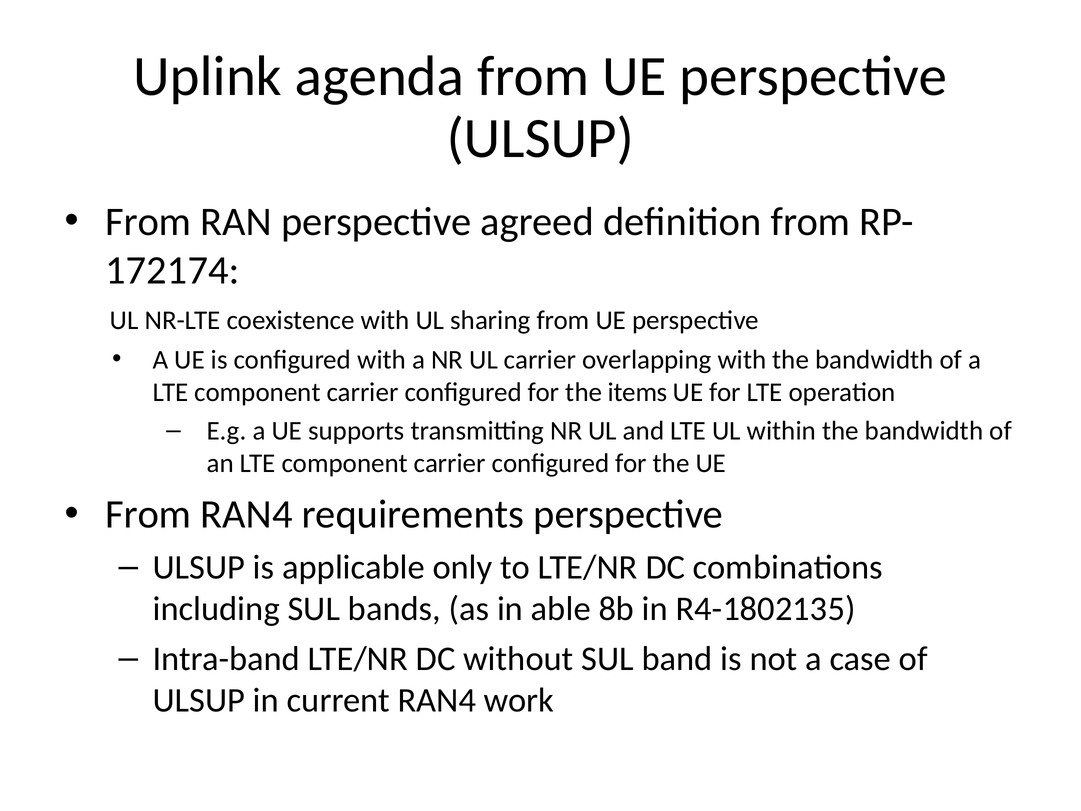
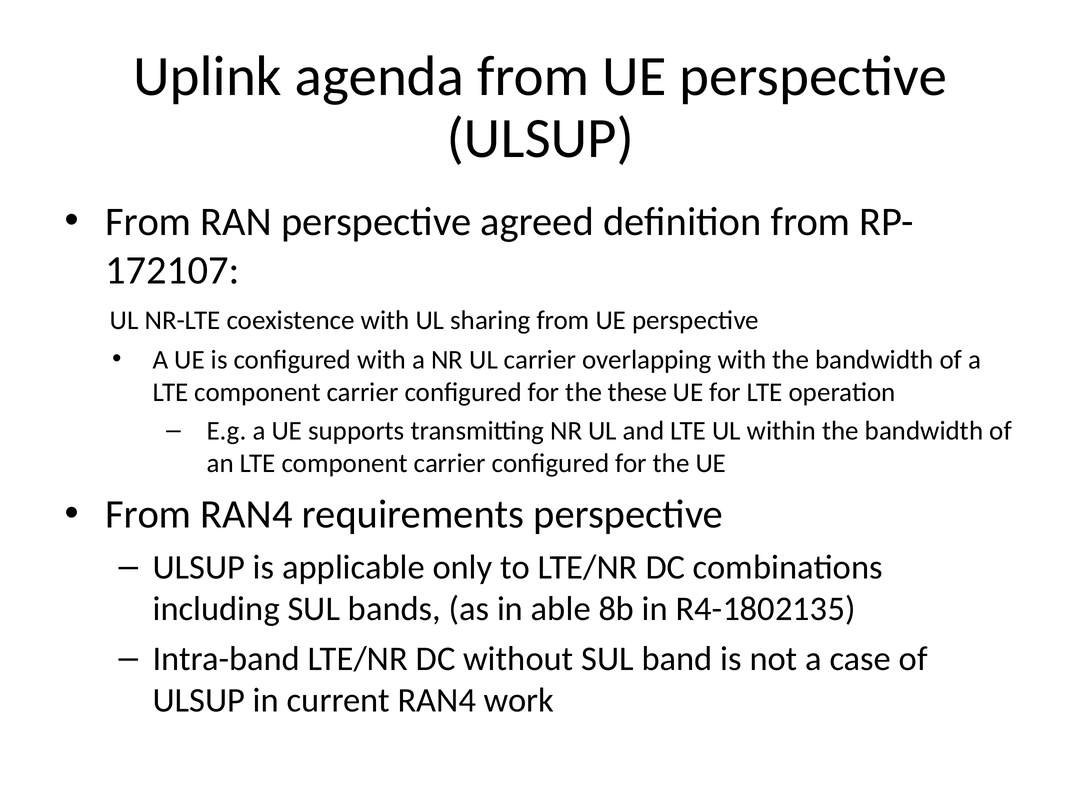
172174: 172174 -> 172107
items: items -> these
